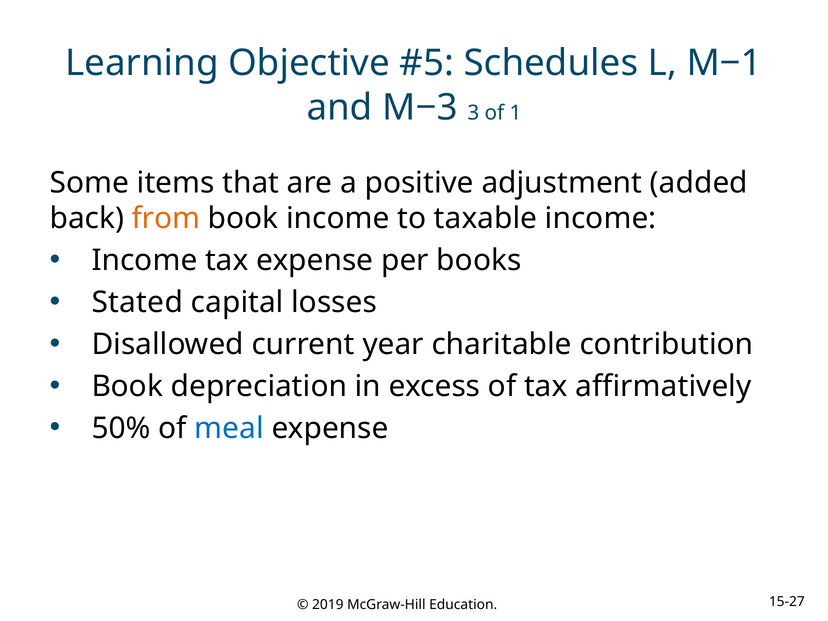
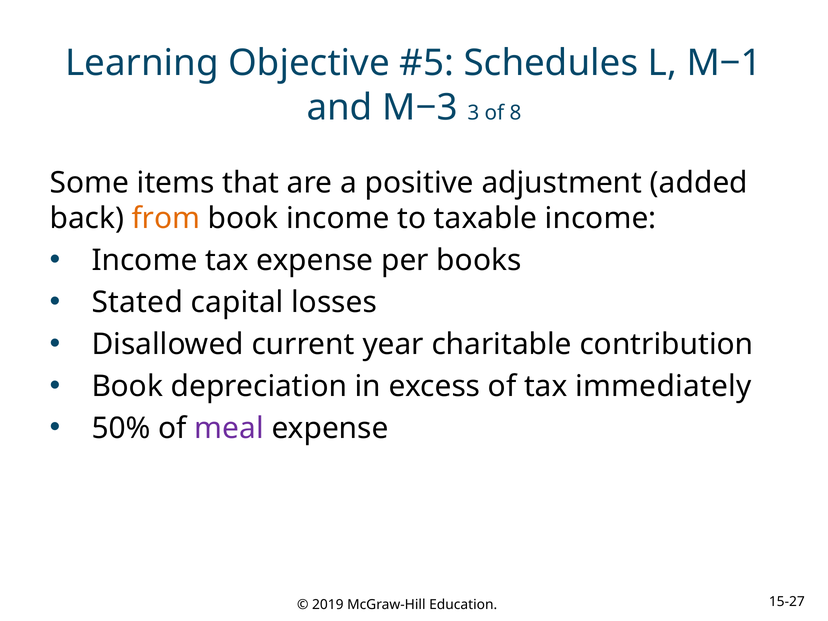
1: 1 -> 8
affirmatively: affirmatively -> immediately
meal colour: blue -> purple
